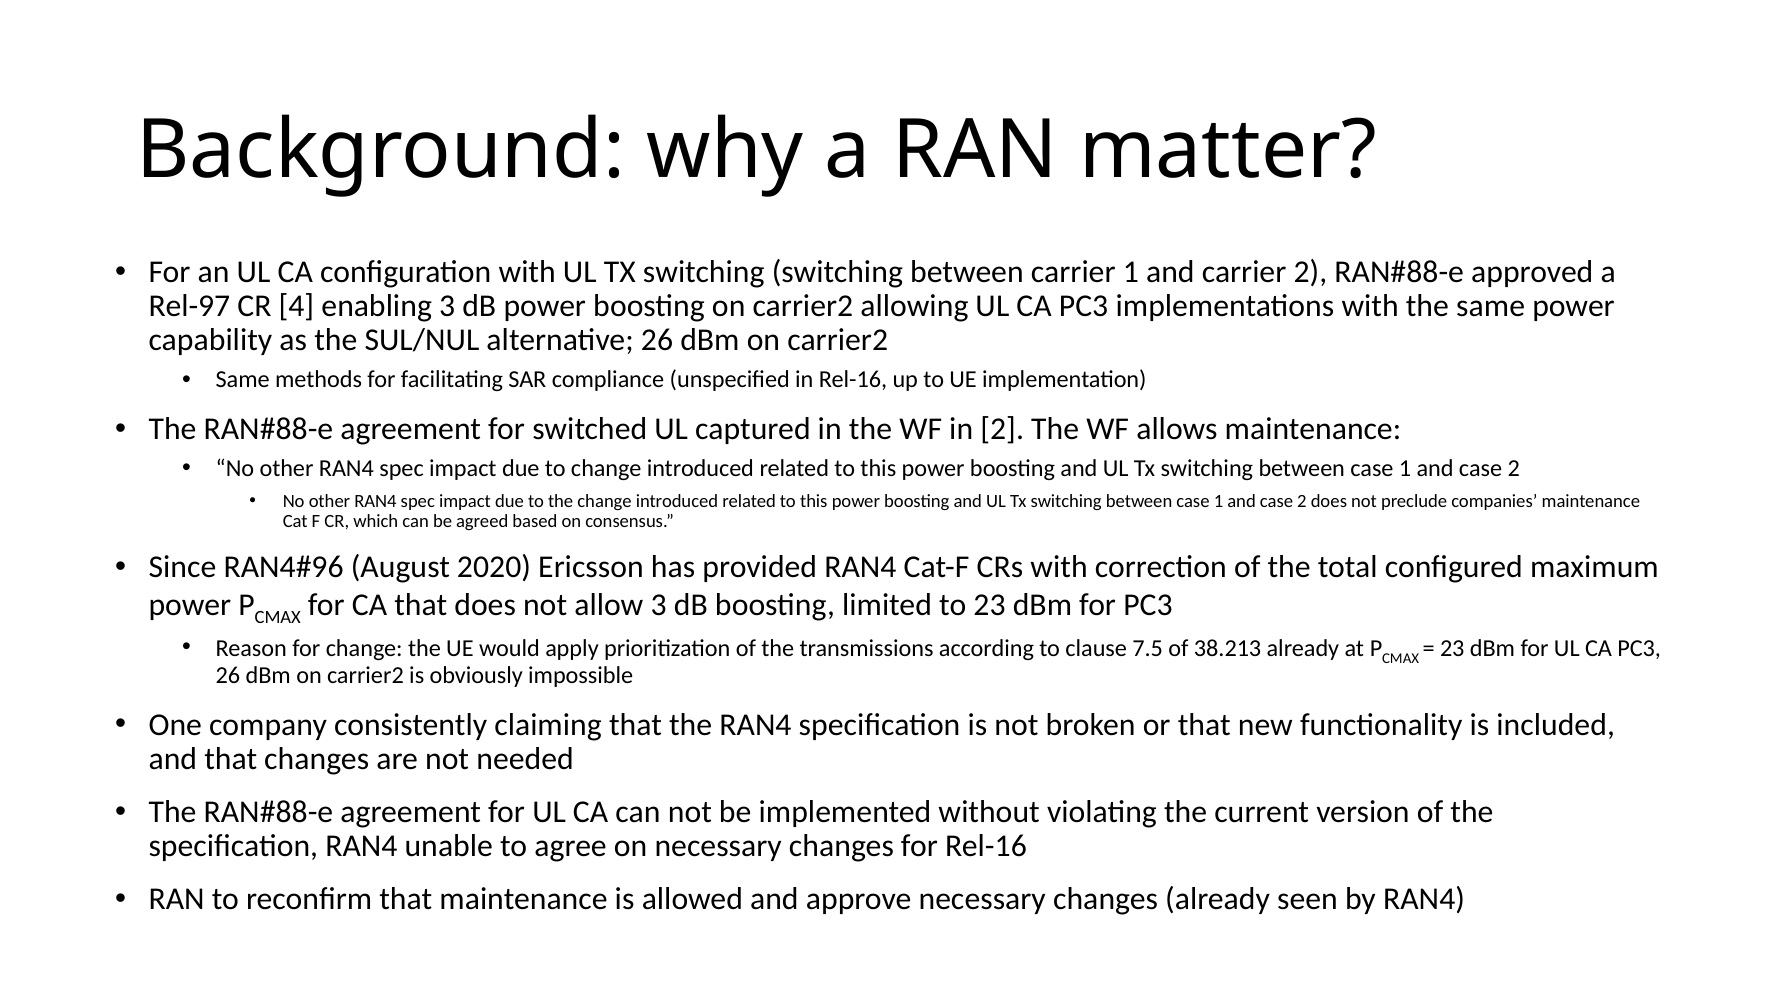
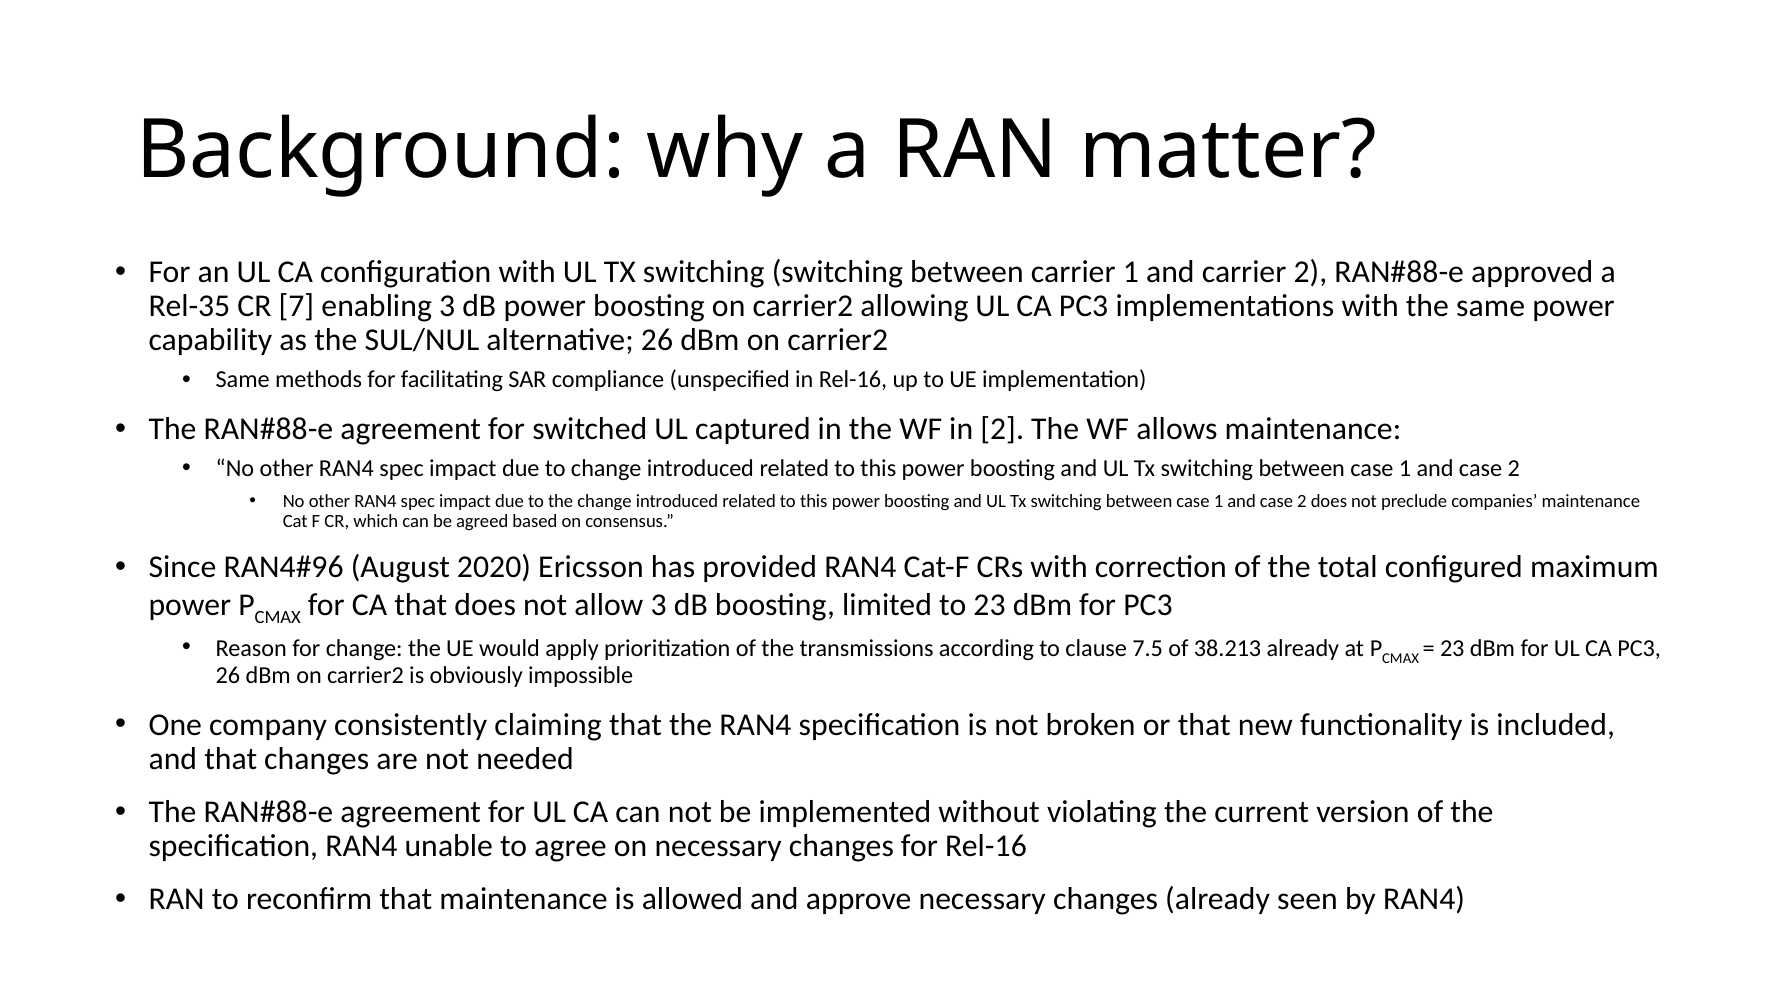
Rel-97: Rel-97 -> Rel-35
4: 4 -> 7
